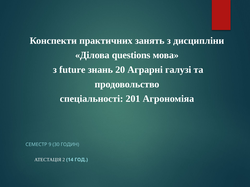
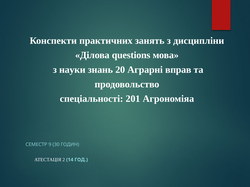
future: future -> науки
галузі: галузі -> вправ
